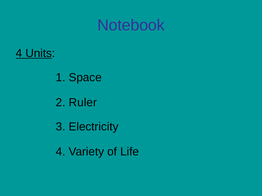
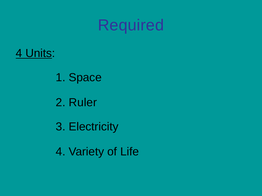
Notebook: Notebook -> Required
